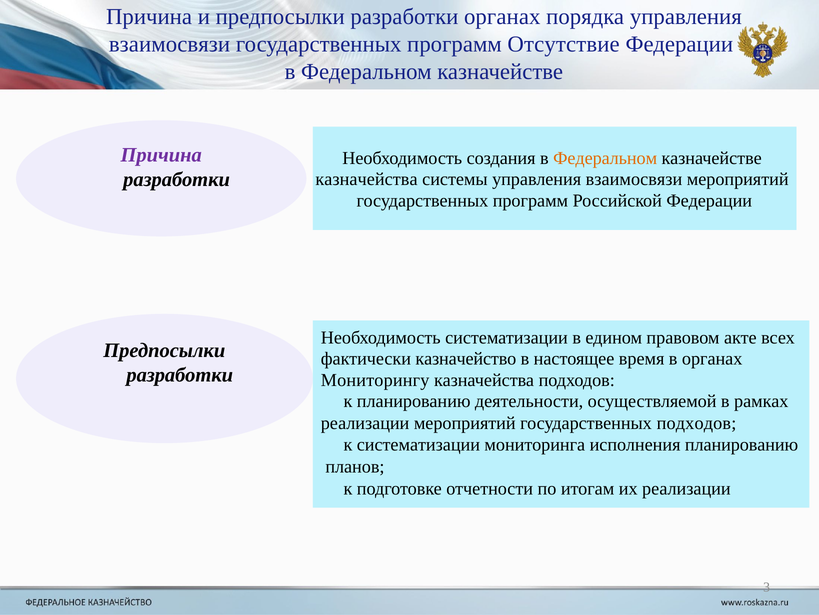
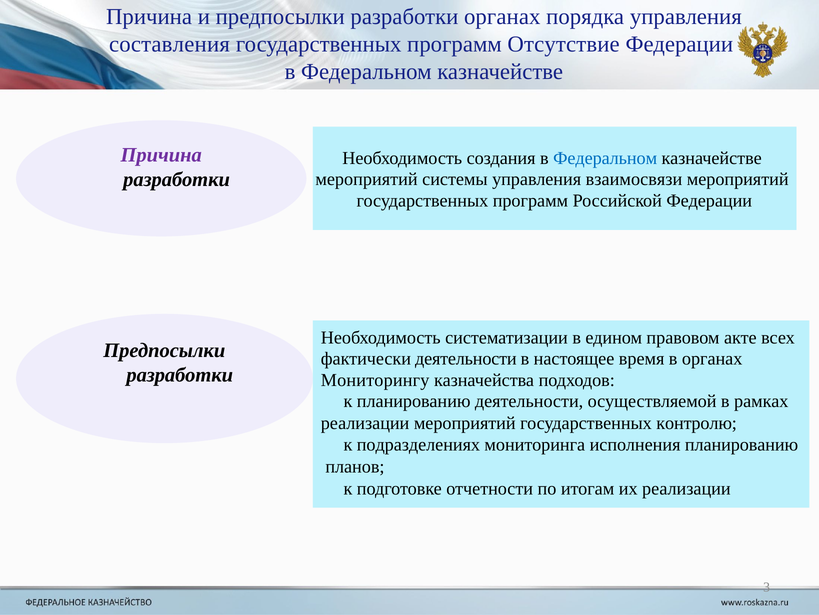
взаимосвязи at (169, 44): взаимосвязи -> составления
Федеральном at (605, 158) colour: orange -> blue
казначейства at (366, 179): казначейства -> мероприятий
фактически казначейство: казначейство -> деятельности
государственных подходов: подходов -> контролю
к систематизации: систематизации -> подразделениях
